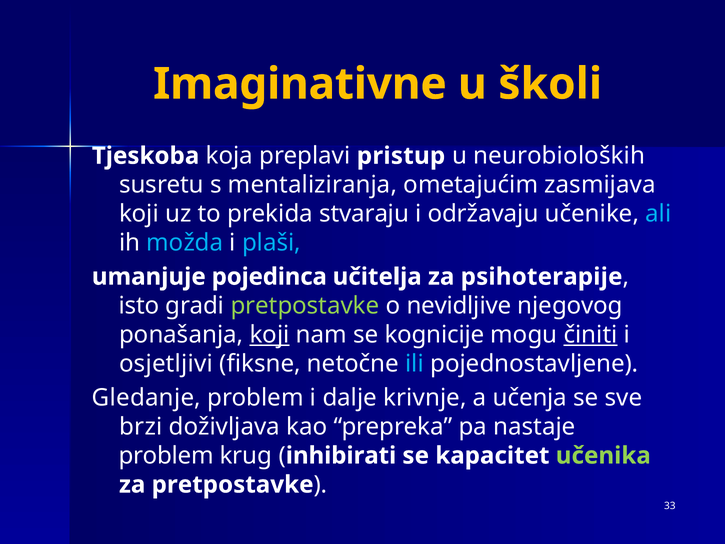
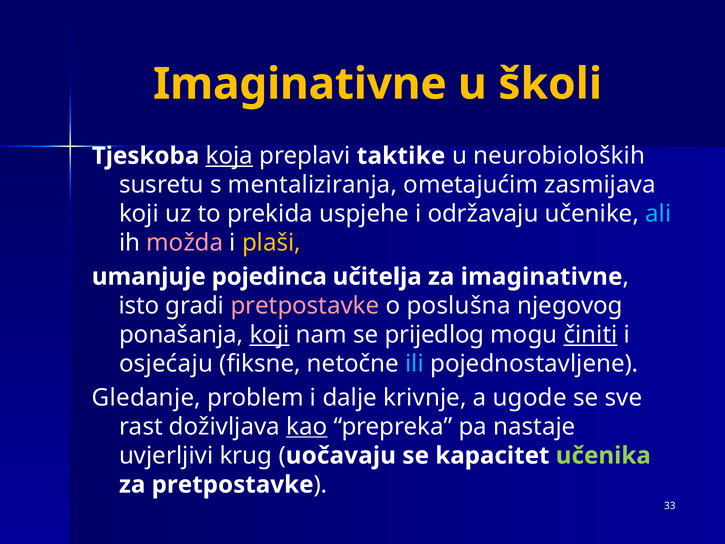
koja underline: none -> present
pristup: pristup -> taktike
stvaraju: stvaraju -> uspjehe
možda colour: light blue -> pink
plaši colour: light blue -> yellow
za psihoterapije: psihoterapije -> imaginativne
pretpostavke at (305, 306) colour: light green -> pink
nevidljive: nevidljive -> poslušna
kognicije: kognicije -> prijedlog
osjetljivi: osjetljivi -> osjećaju
učenja: učenja -> ugode
brzi: brzi -> rast
kao underline: none -> present
problem at (166, 455): problem -> uvjerljivi
inhibirati: inhibirati -> uočavaju
